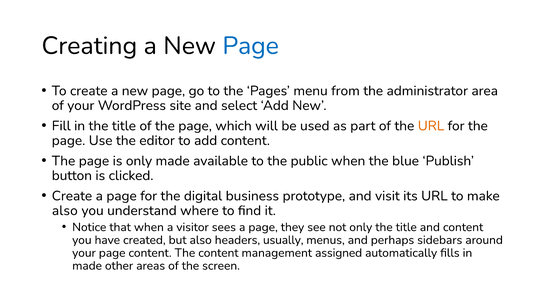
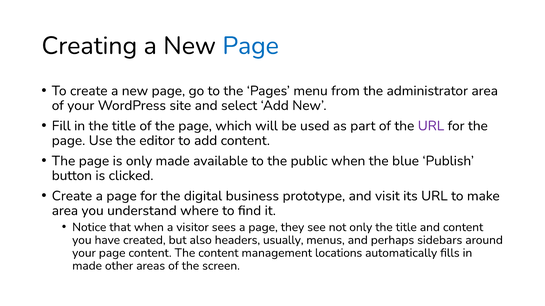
URL at (431, 126) colour: orange -> purple
also at (65, 211): also -> area
assigned: assigned -> locations
